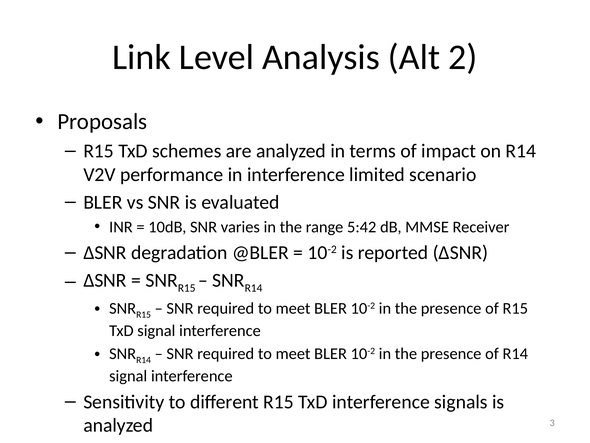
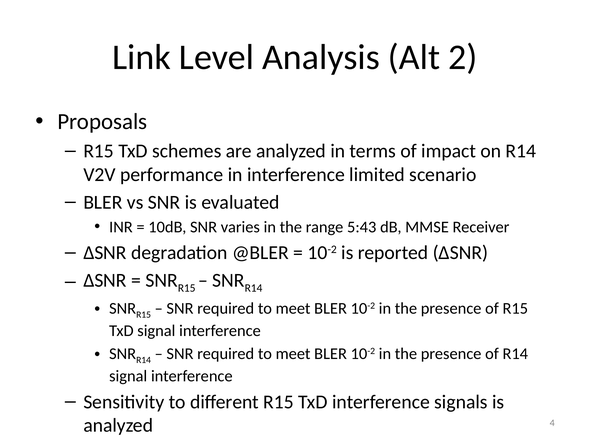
5:42: 5:42 -> 5:43
3: 3 -> 4
